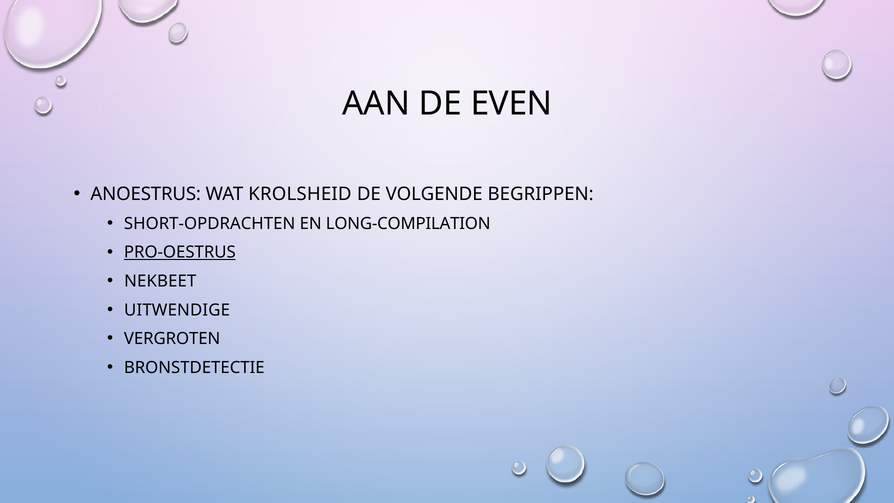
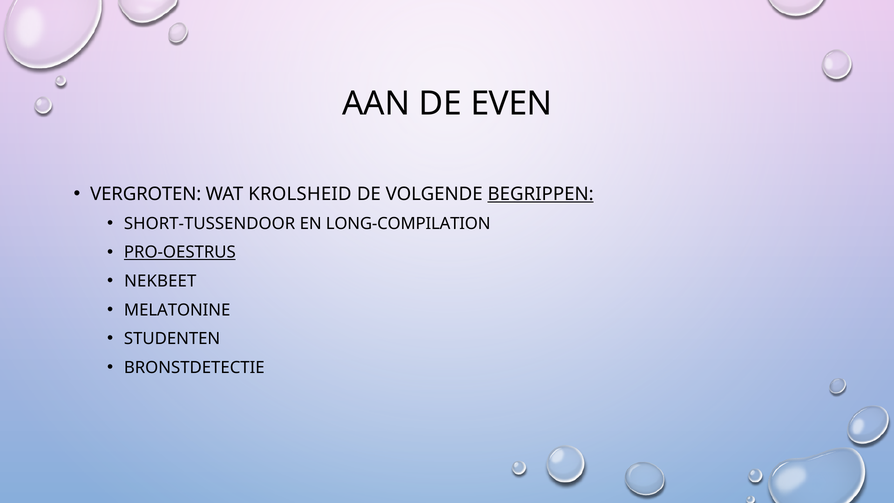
ANOESTRUS: ANOESTRUS -> VERGROTEN
BEGRIPPEN underline: none -> present
SHORT-OPDRACHTEN: SHORT-OPDRACHTEN -> SHORT-TUSSENDOOR
UITWENDIGE: UITWENDIGE -> MELATONINE
VERGROTEN: VERGROTEN -> STUDENTEN
